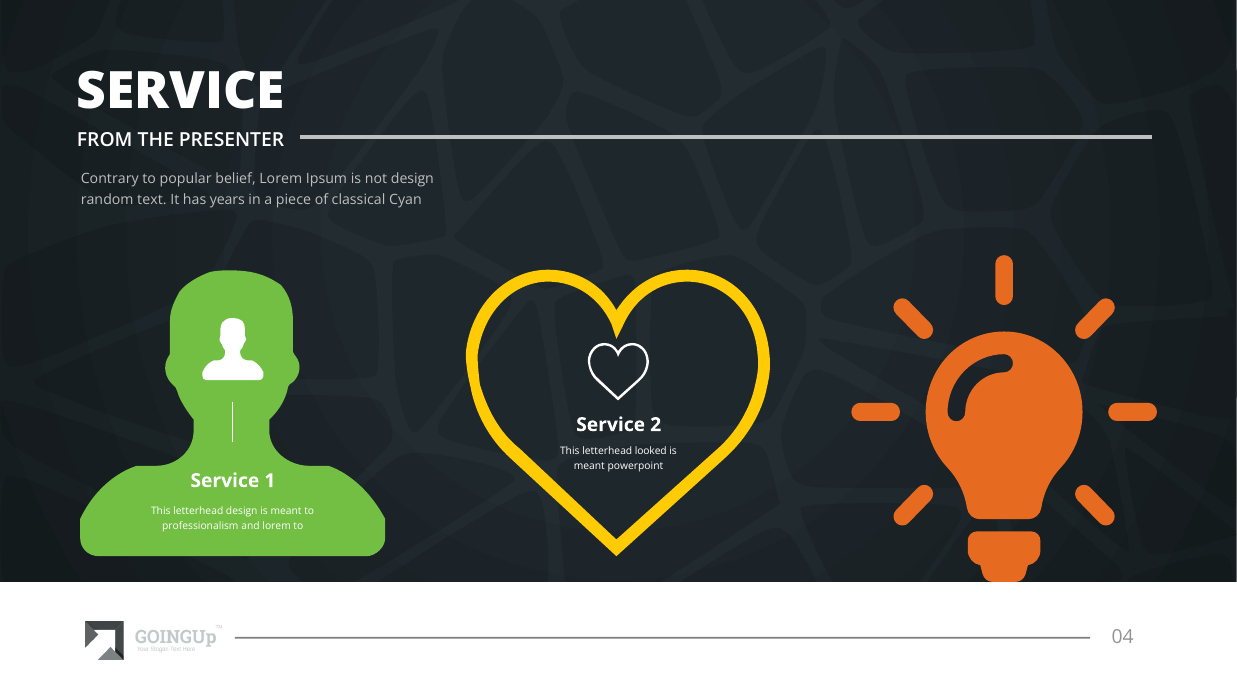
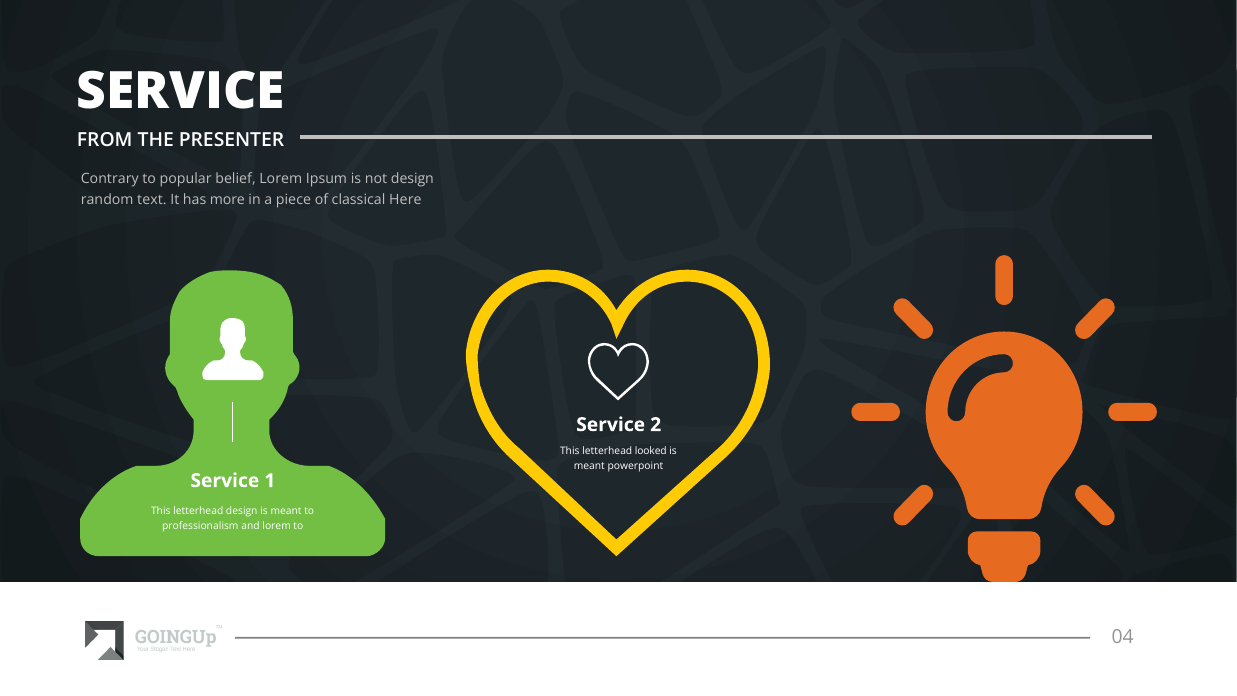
years: years -> more
Cyan: Cyan -> Here
